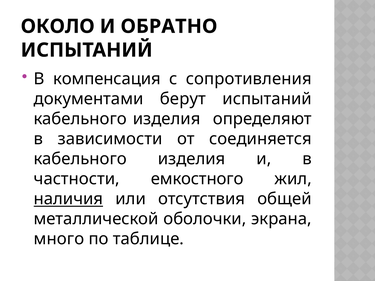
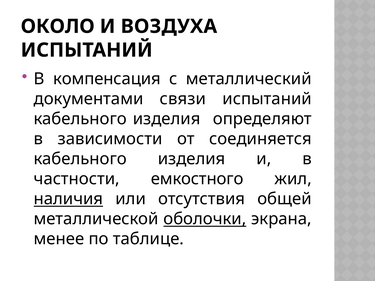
ОБРАТНО: ОБРАТНО -> ВОЗДУХА
сопротивления: сопротивления -> металлический
берут: берут -> связи
оболочки underline: none -> present
много: много -> менее
